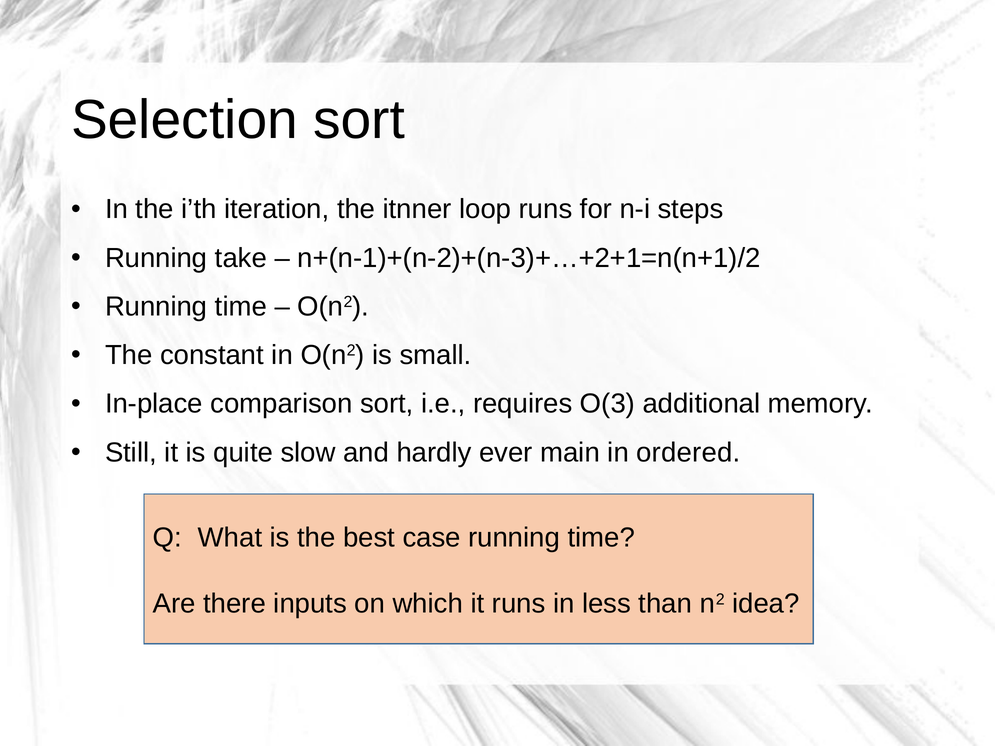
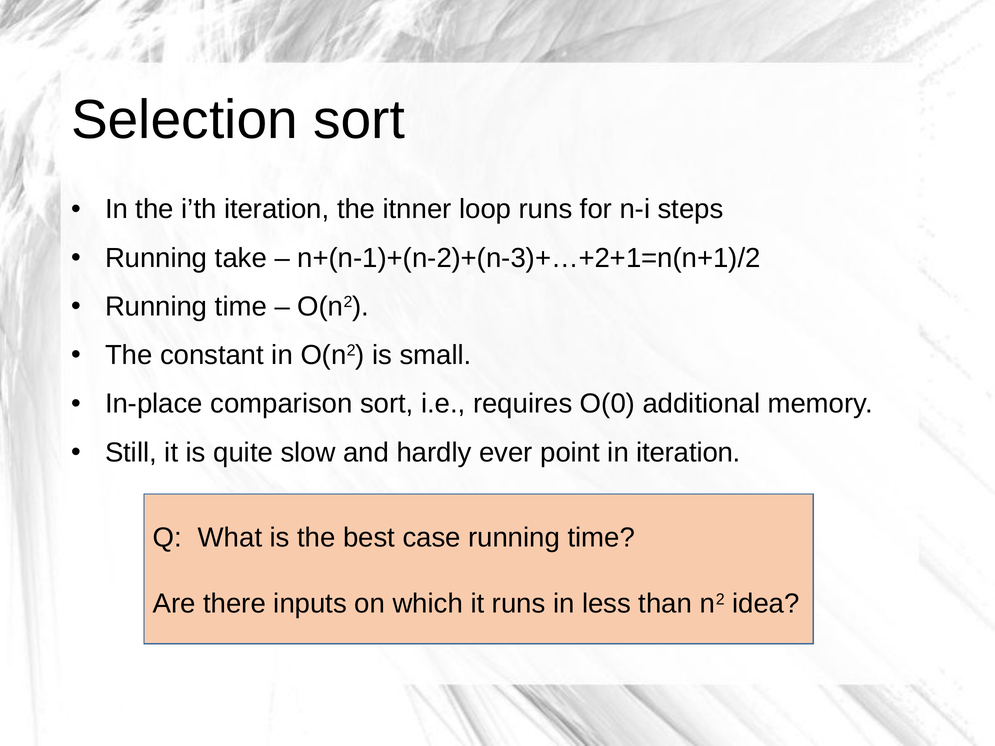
O(3: O(3 -> O(0
main: main -> point
in ordered: ordered -> iteration
